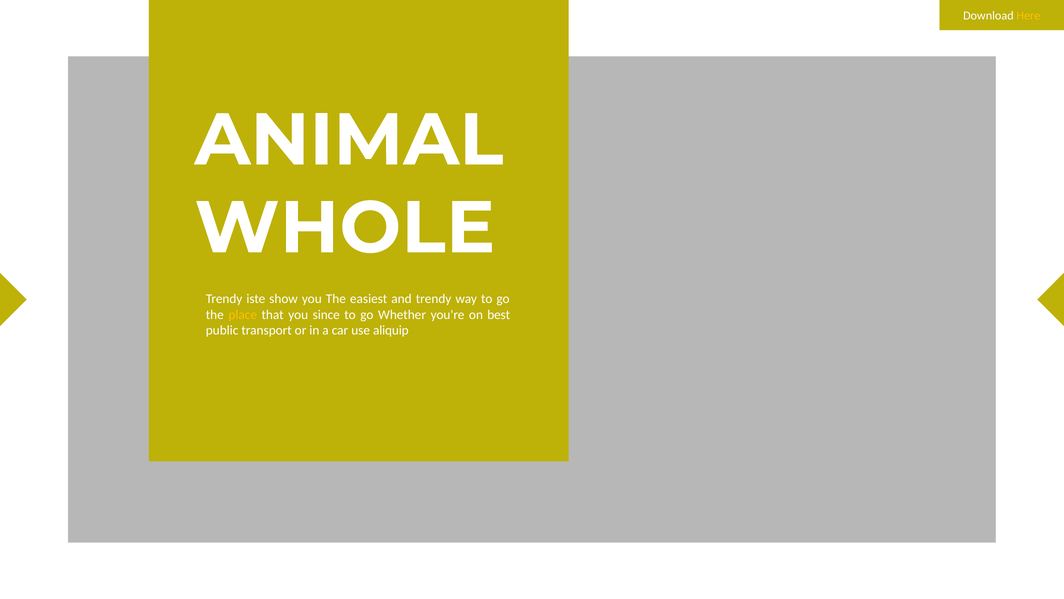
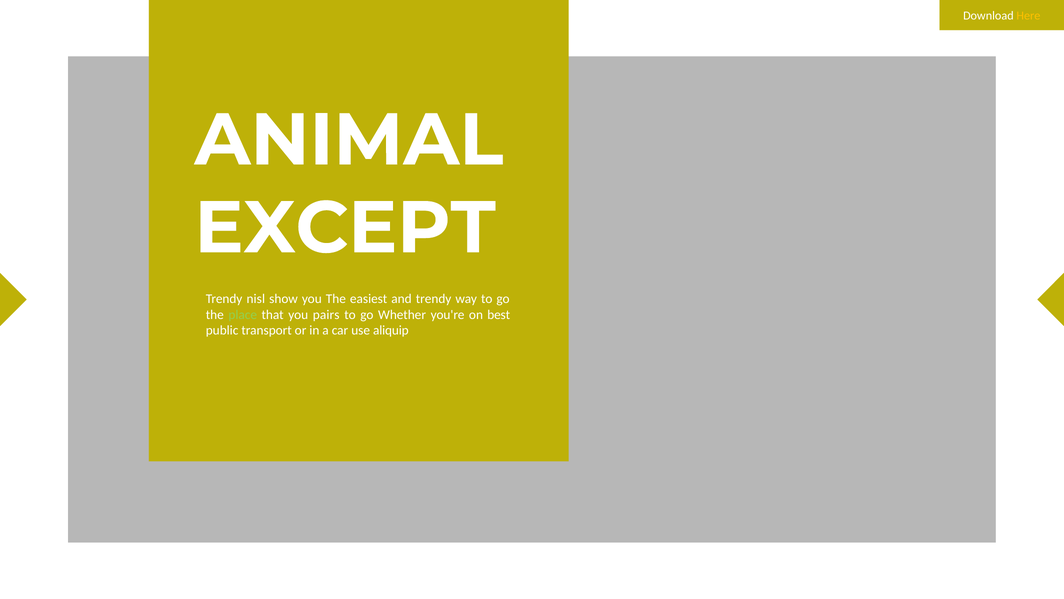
WHOLE: WHOLE -> EXCEPT
iste: iste -> nisl
place colour: yellow -> light green
since: since -> pairs
